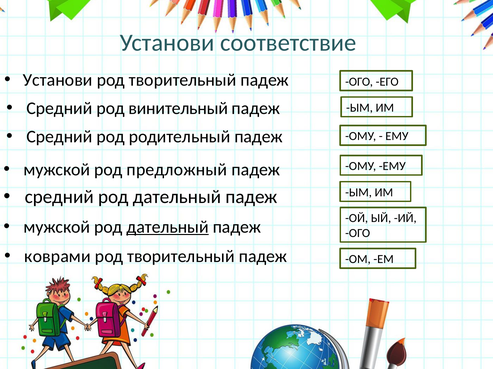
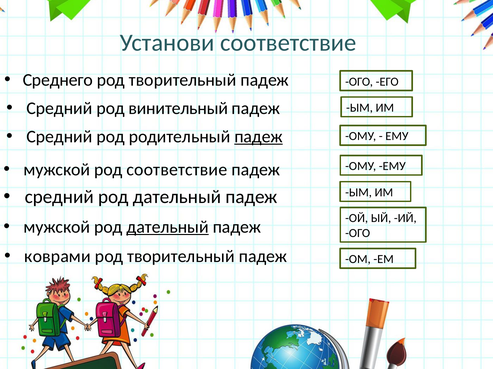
Установи at (58, 80): Установи -> Среднего
падеж at (259, 137) underline: none -> present
род предложный: предложный -> соответствие
